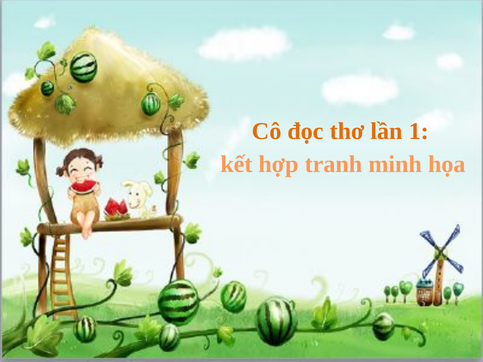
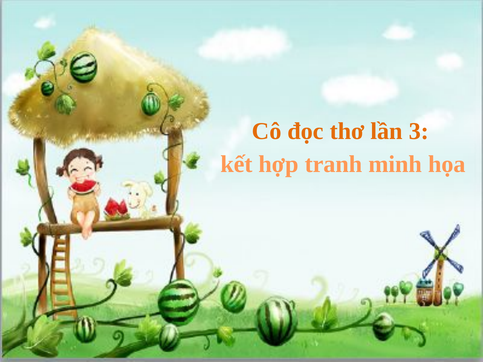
1: 1 -> 3
